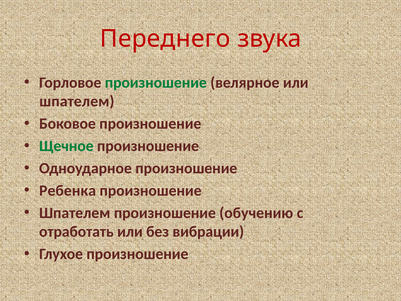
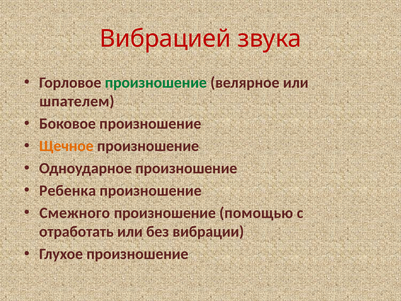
Переднего: Переднего -> Вибрацией
Щечное colour: green -> orange
Шпателем at (75, 213): Шпателем -> Смежного
обучению: обучению -> помощью
